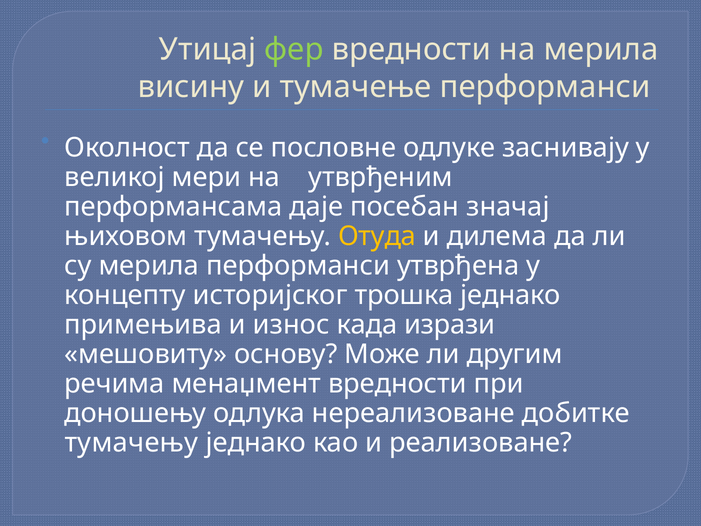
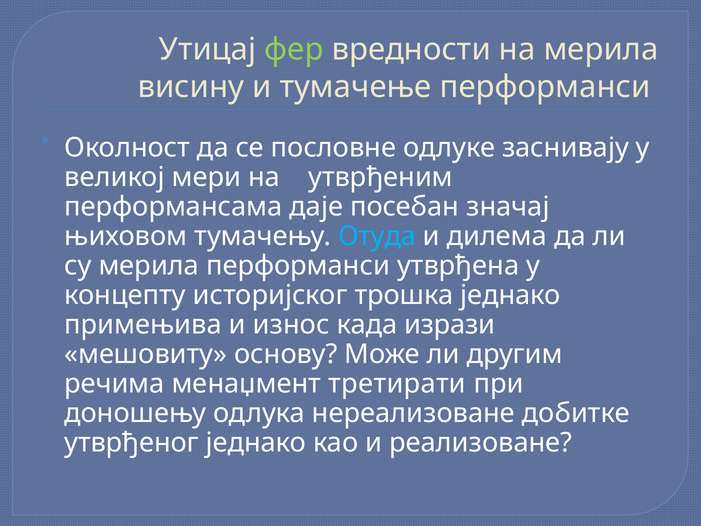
Отуда colour: yellow -> light blue
менаџмент вредности: вредности -> третирати
тумачењу at (131, 442): тумачењу -> утврђеног
